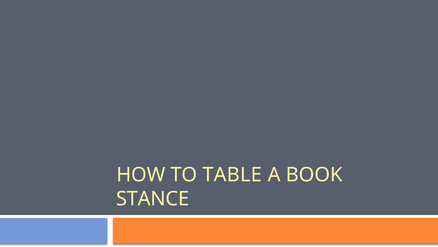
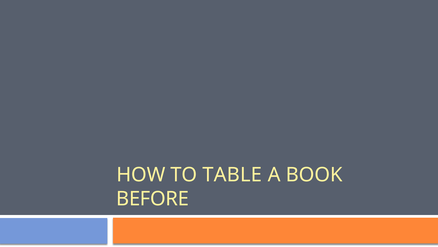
STANCE: STANCE -> BEFORE
